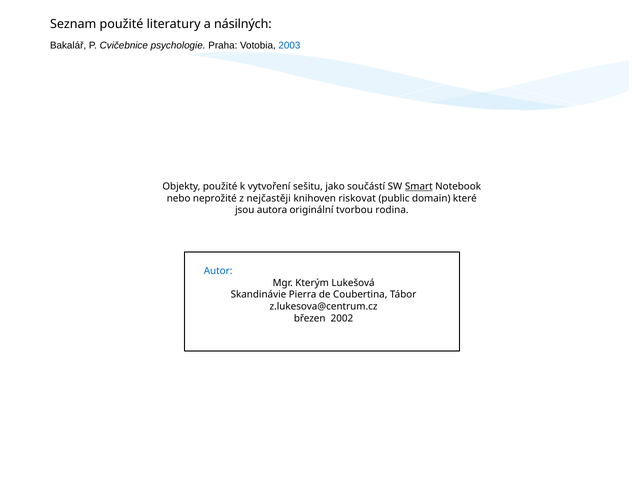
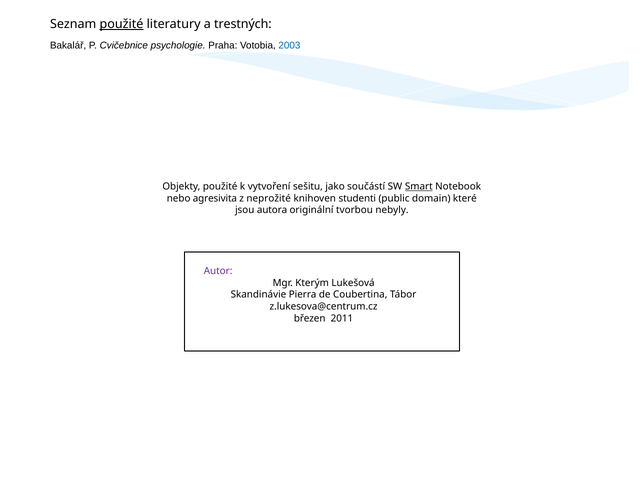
použité at (121, 24) underline: none -> present
násilných: násilných -> trestných
neprožité: neprožité -> agresivita
nejčastěji: nejčastěji -> neprožité
riskovat: riskovat -> studenti
rodina: rodina -> nebyly
Autor colour: blue -> purple
2002: 2002 -> 2011
